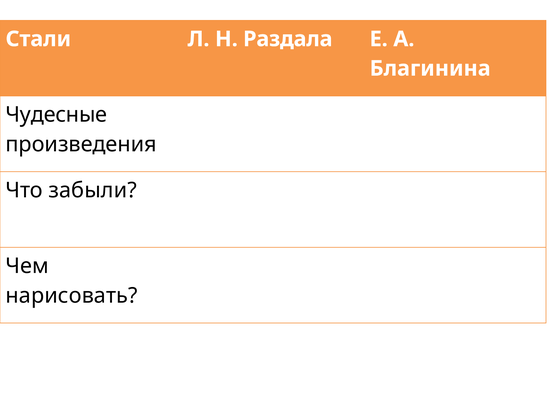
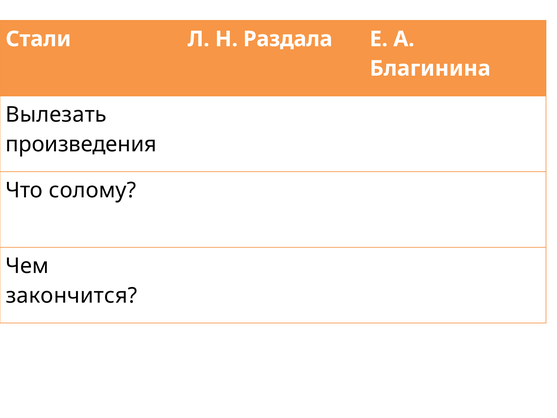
Чудесные: Чудесные -> Вылезать
забыли: забыли -> солому
нарисовать: нарисовать -> закончится
